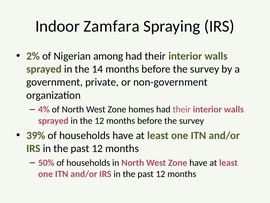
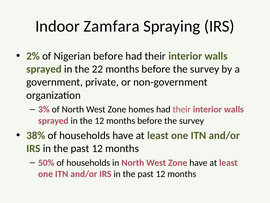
Nigerian among: among -> before
14: 14 -> 22
4%: 4% -> 3%
39%: 39% -> 38%
